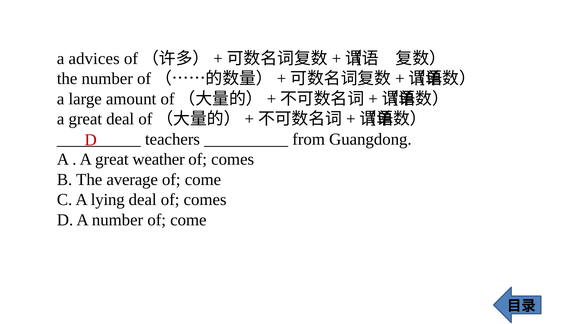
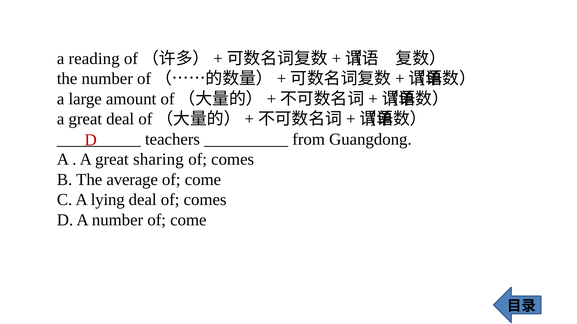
advices: advices -> reading
weather: weather -> sharing
